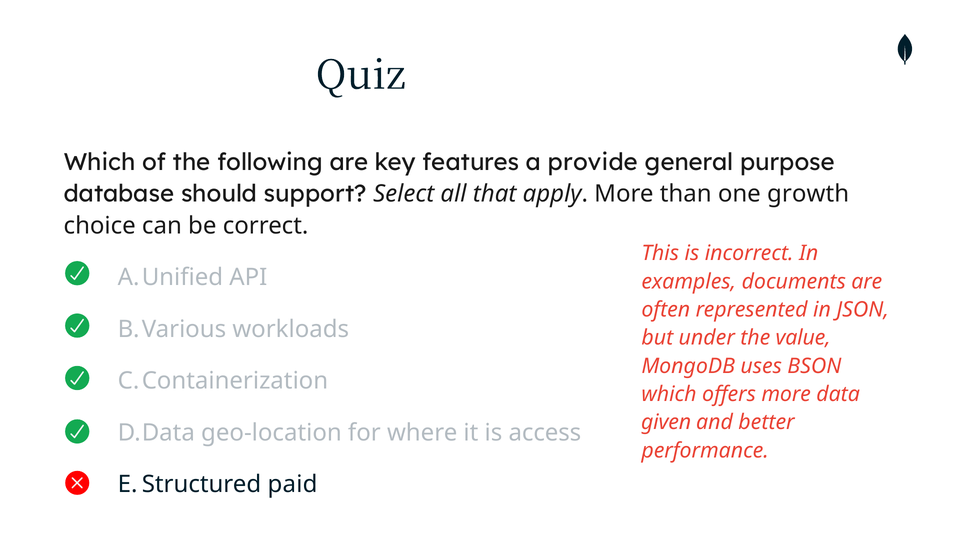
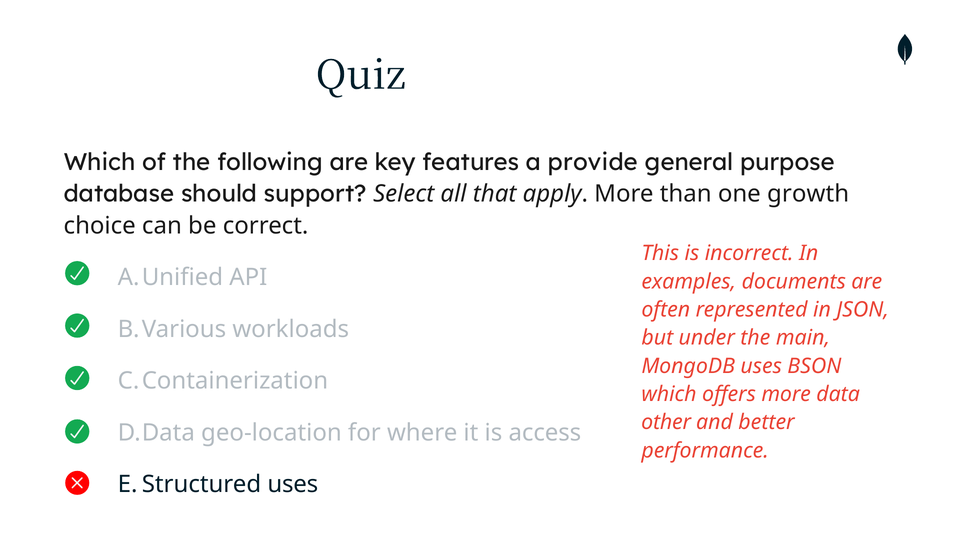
value: value -> main
given: given -> other
paid at (293, 485): paid -> uses
